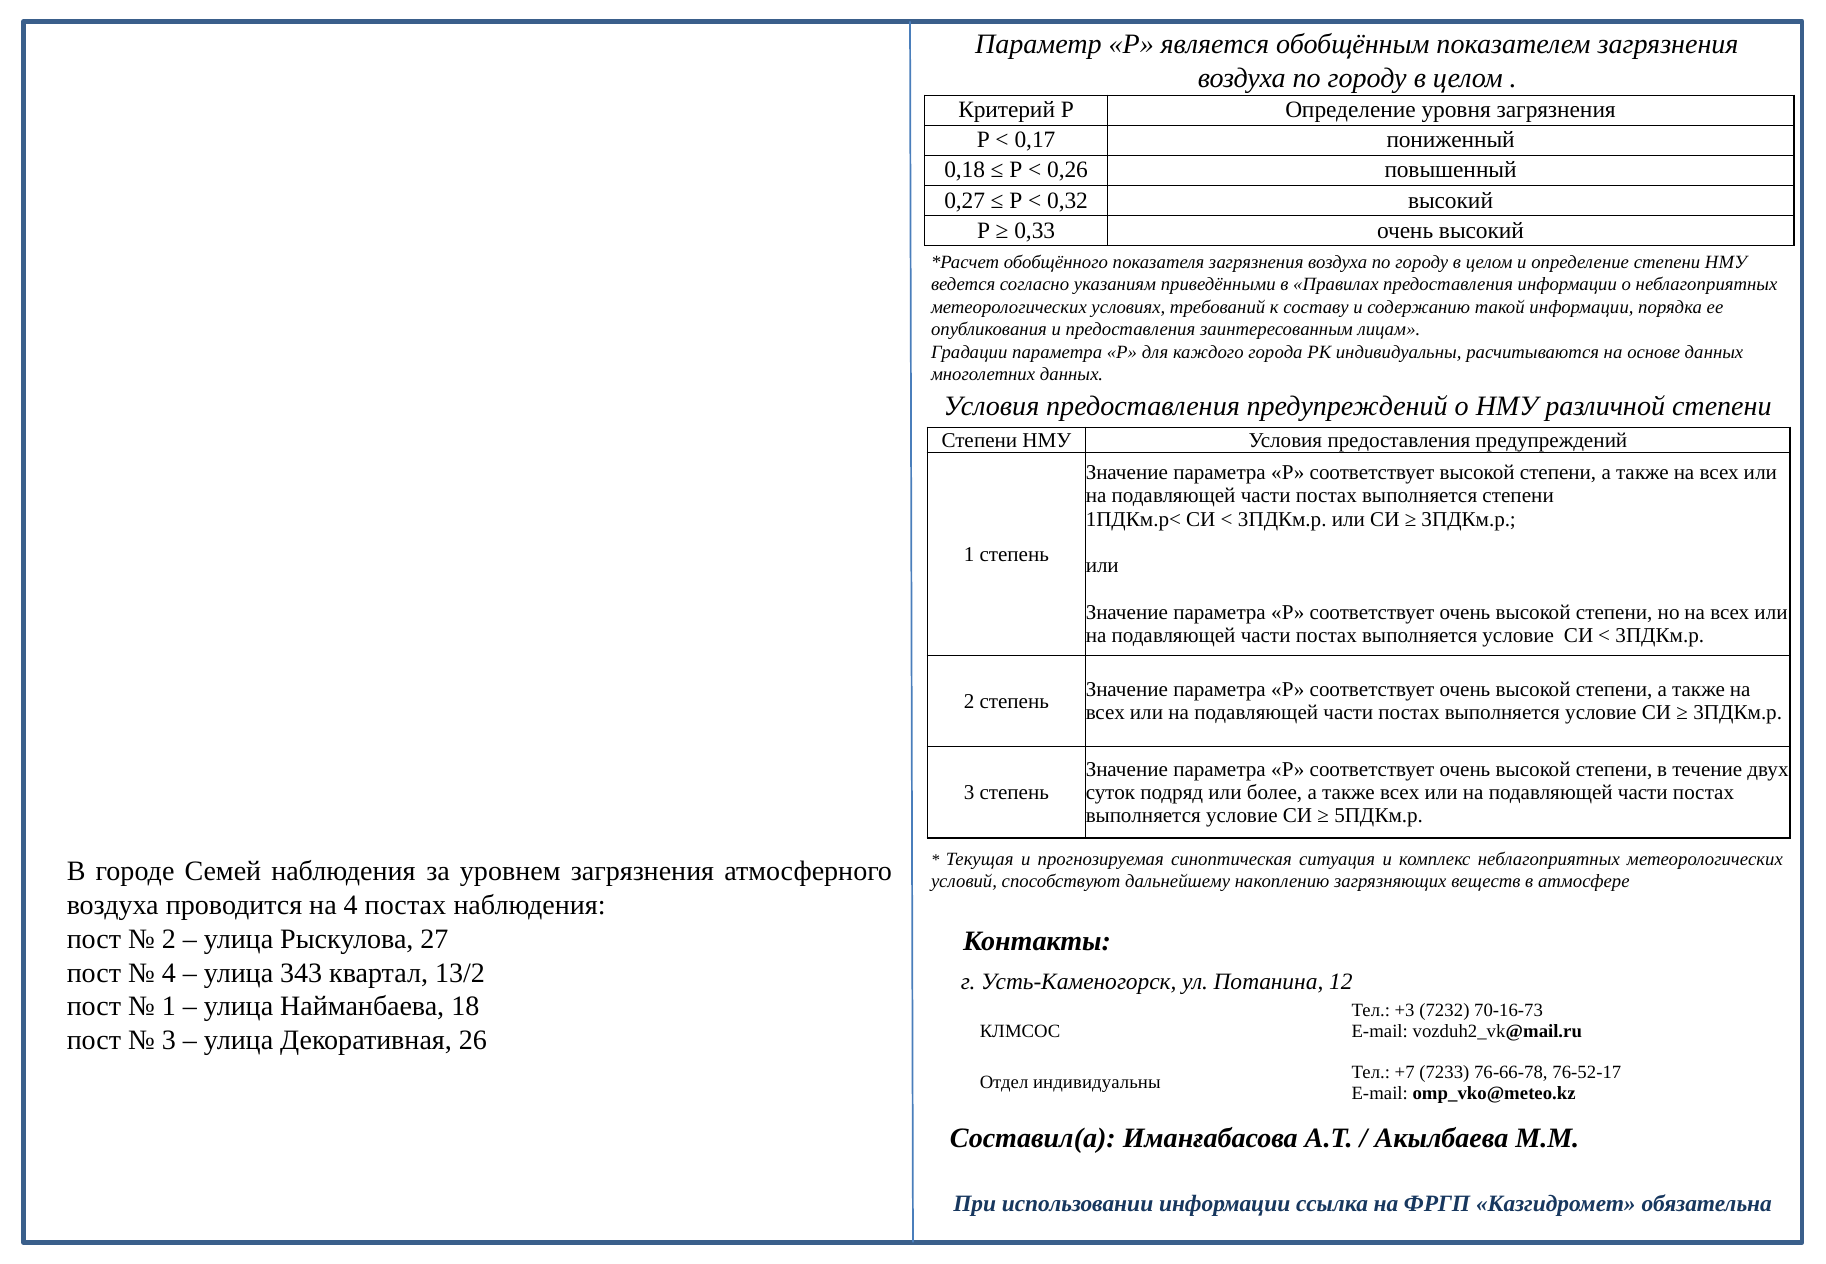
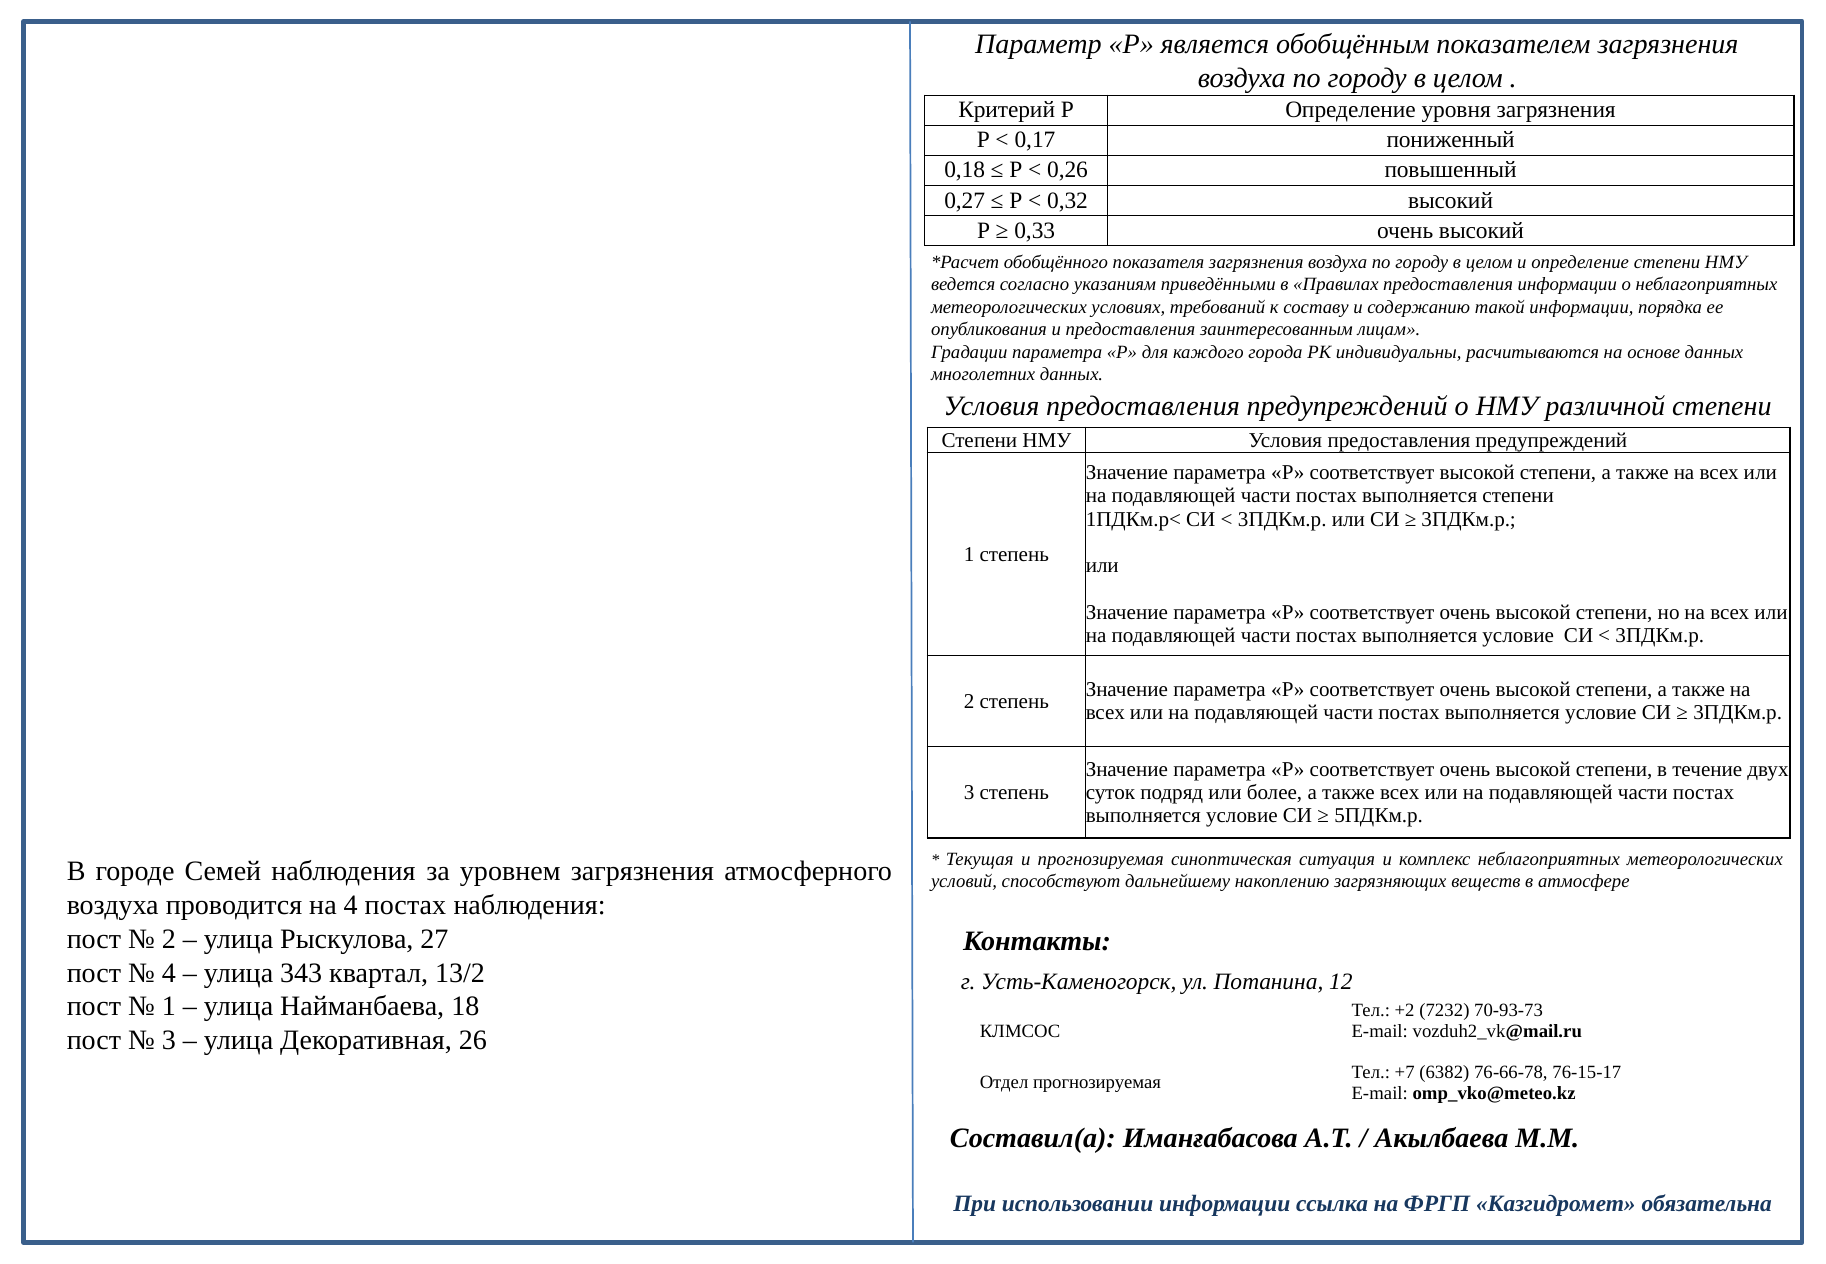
+3: +3 -> +2
70-16-73: 70-16-73 -> 70-93-73
7233: 7233 -> 6382
76-52-17: 76-52-17 -> 76-15-17
Отдел индивидуальны: индивидуальны -> прогнозируемая
